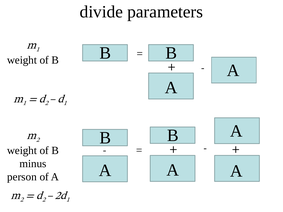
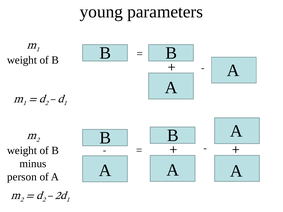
divide: divide -> young
